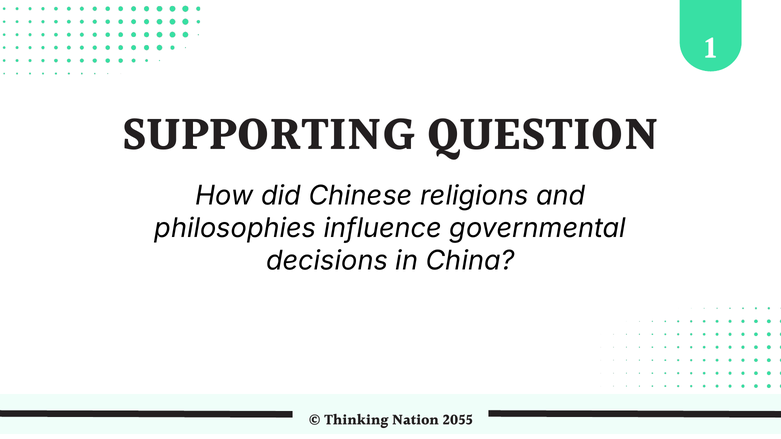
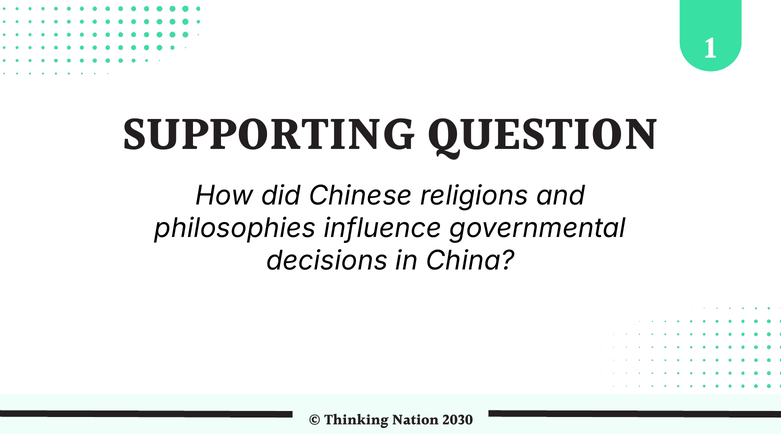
2055: 2055 -> 2030
